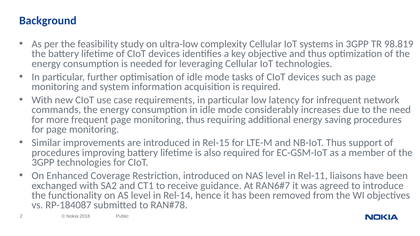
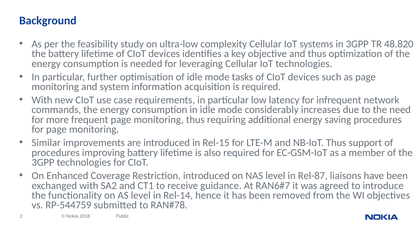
98.819: 98.819 -> 48.820
Rel-11: Rel-11 -> Rel-87
RP-184087: RP-184087 -> RP-544759
